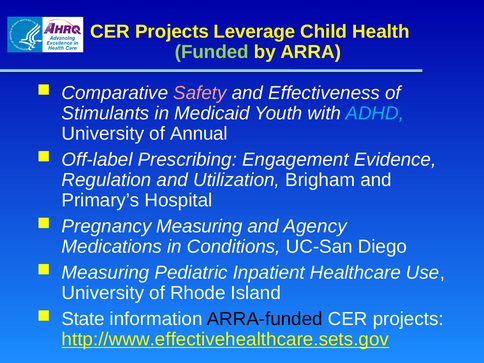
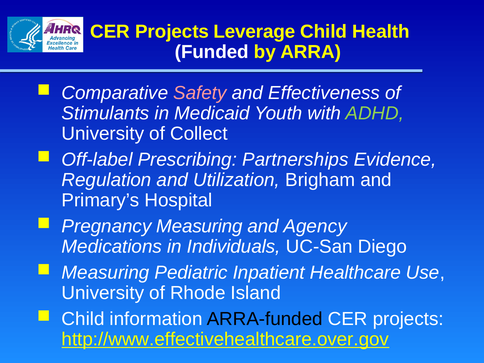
Funded colour: light green -> white
ADHD colour: light blue -> light green
Annual: Annual -> Collect
Engagement: Engagement -> Partnerships
Conditions: Conditions -> Individuals
State at (83, 319): State -> Child
http://www.effectivehealthcare.sets.gov: http://www.effectivehealthcare.sets.gov -> http://www.effectivehealthcare.over.gov
